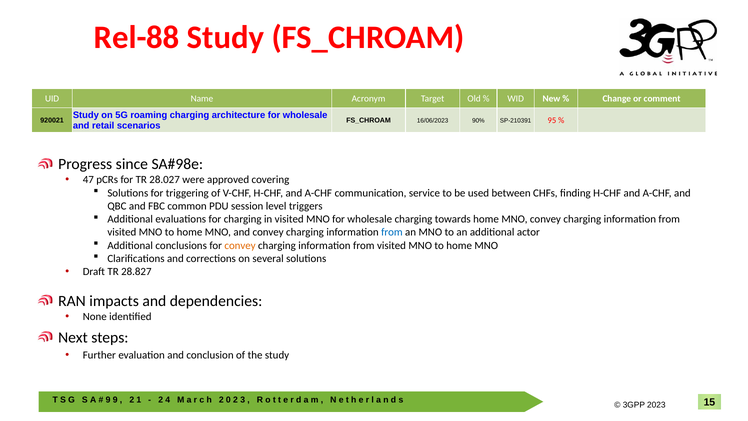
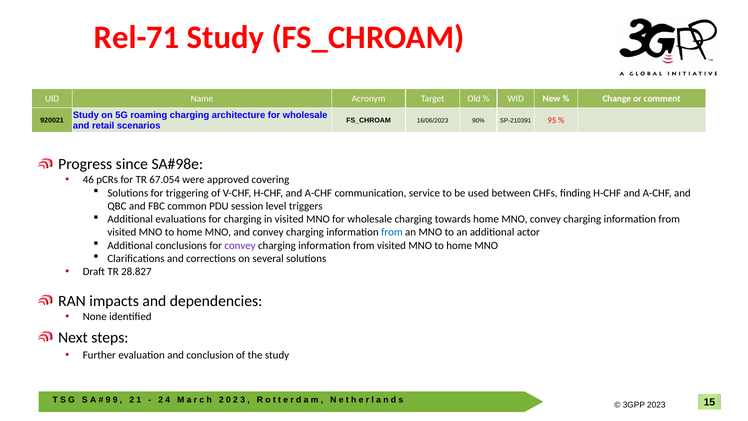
Rel-88: Rel-88 -> Rel-71
47: 47 -> 46
28.027: 28.027 -> 67.054
convey at (240, 245) colour: orange -> purple
